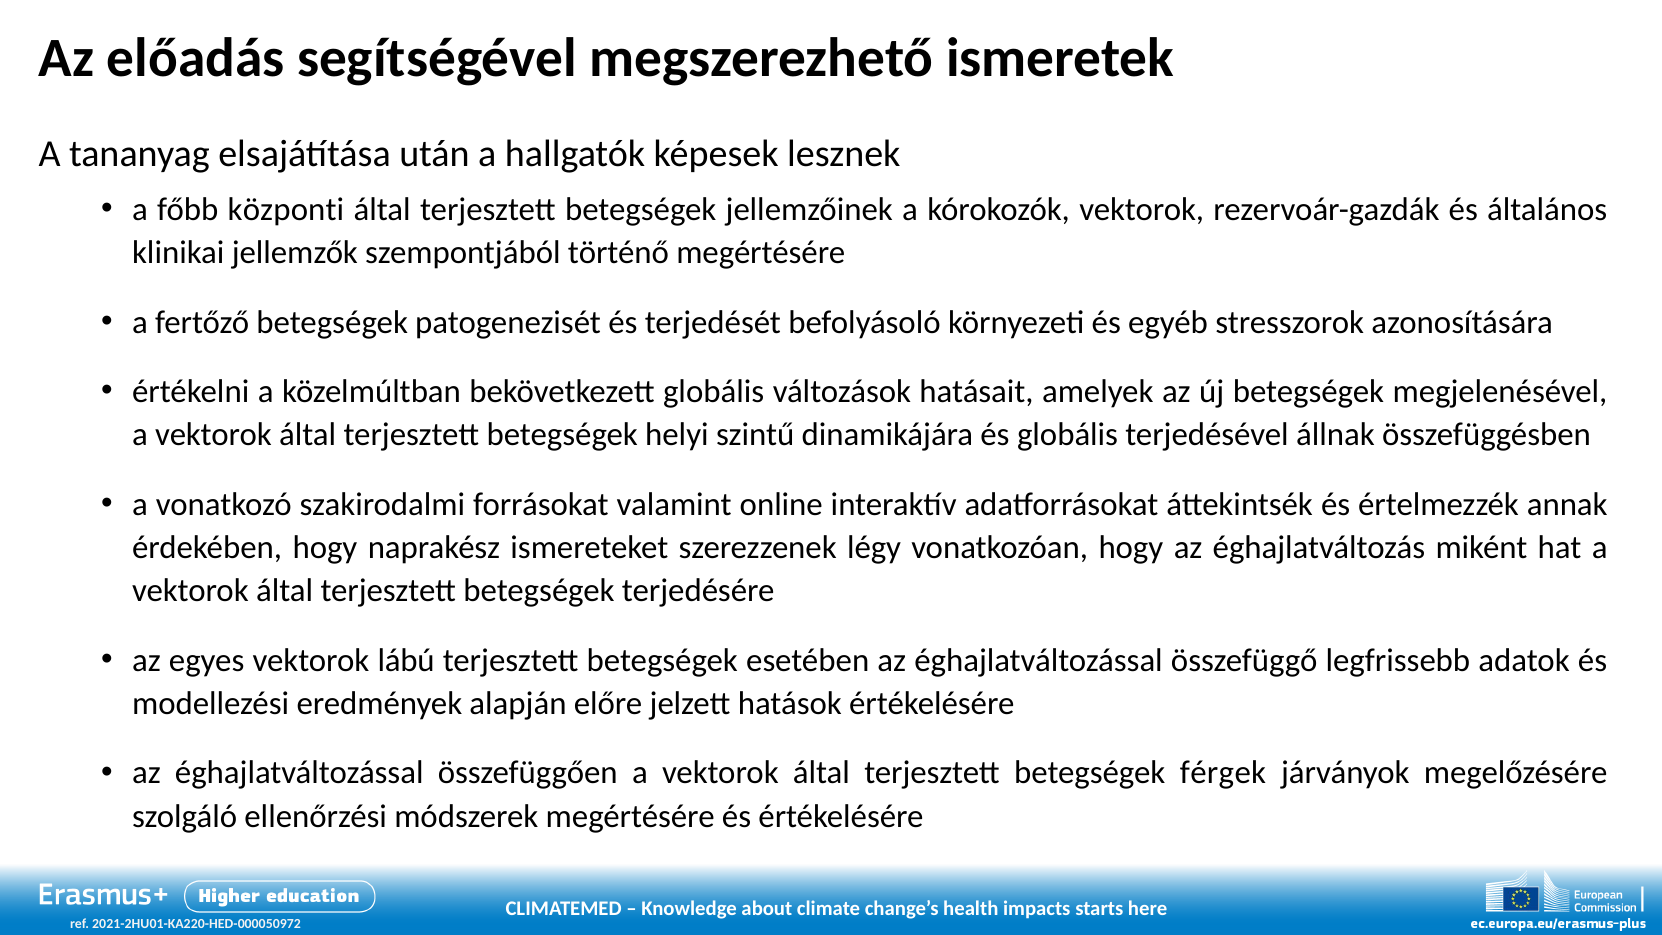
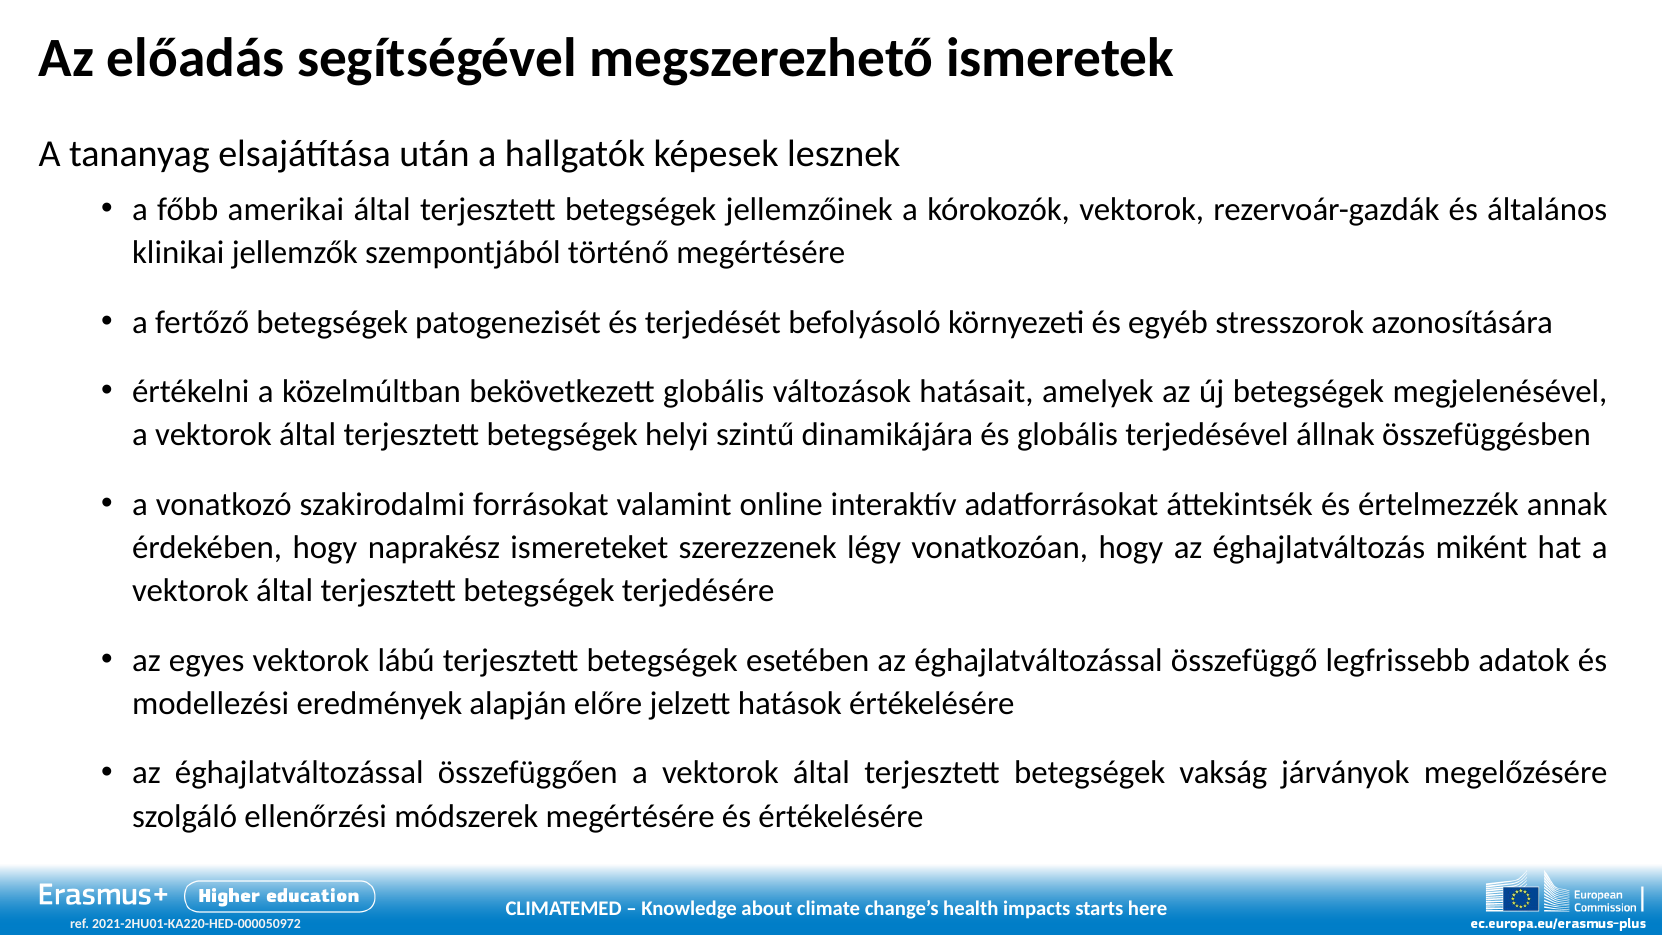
központi: központi -> amerikai
férgek: férgek -> vakság
